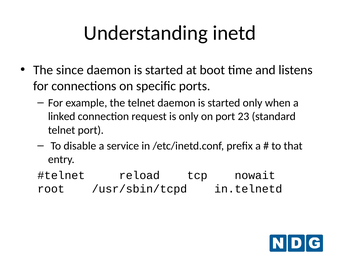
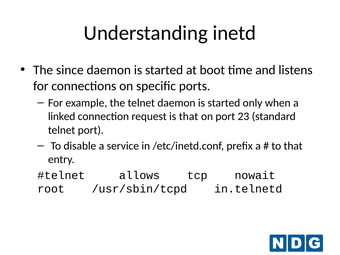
is only: only -> that
reload: reload -> allows
